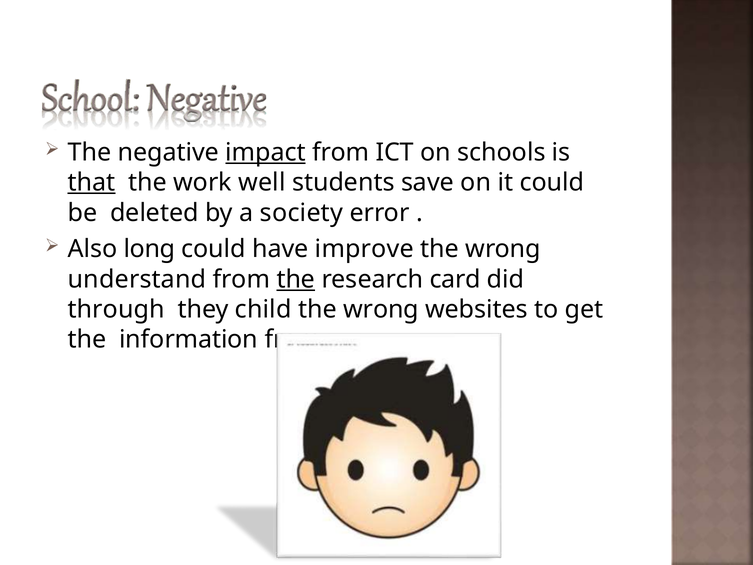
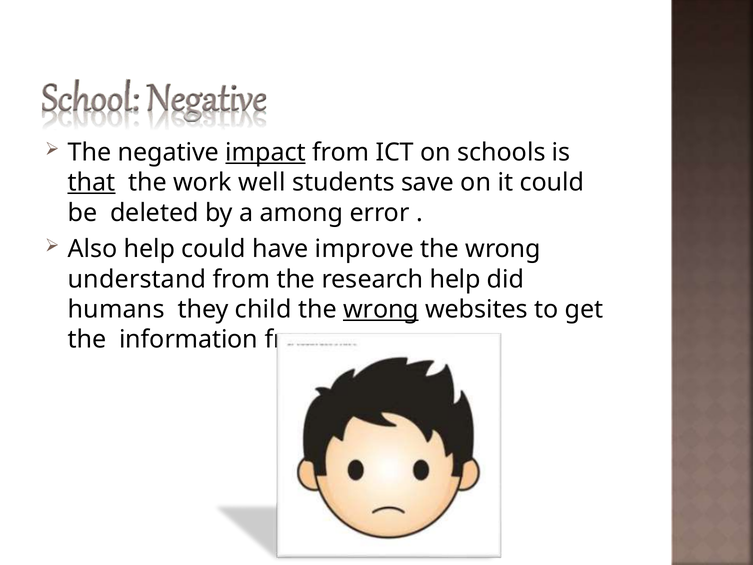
society: society -> among
Also long: long -> help
the at (296, 279) underline: present -> none
research card: card -> help
through: through -> humans
wrong at (381, 309) underline: none -> present
